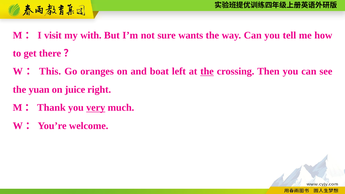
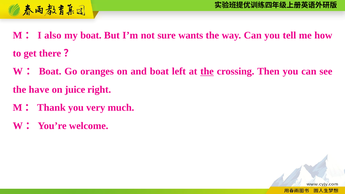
visit: visit -> also
my with: with -> boat
This at (50, 71): This -> Boat
yuan: yuan -> have
very underline: present -> none
